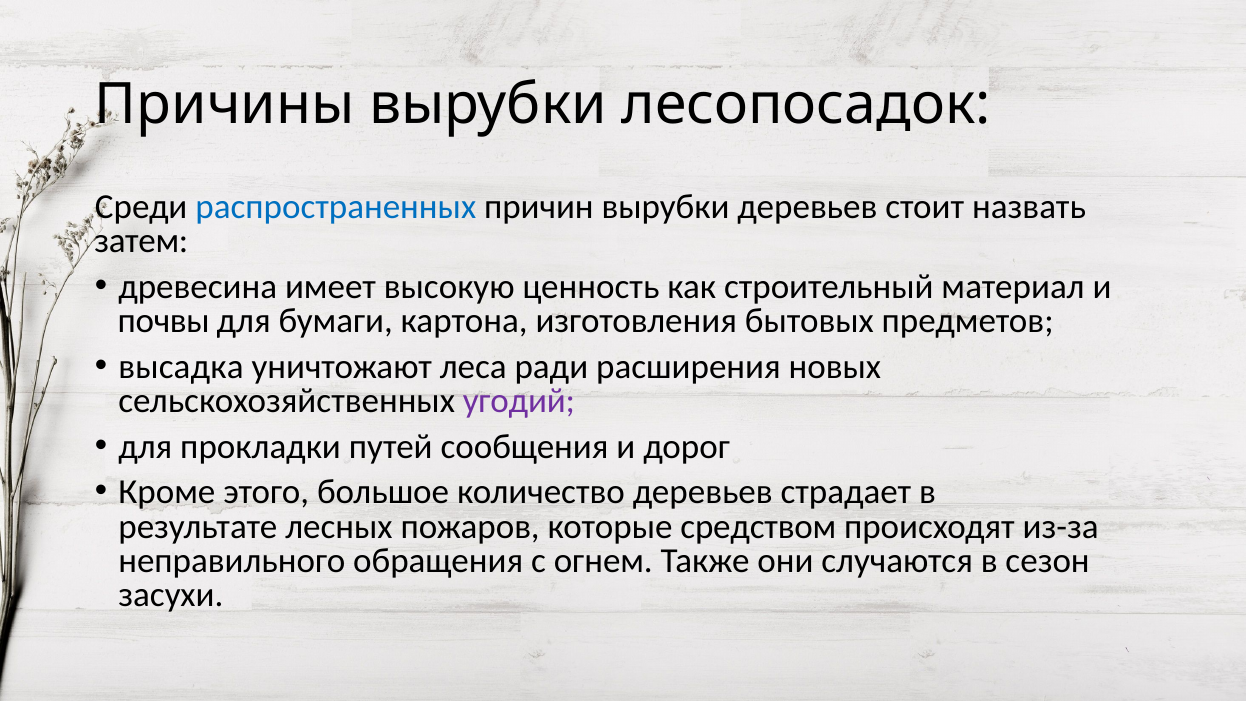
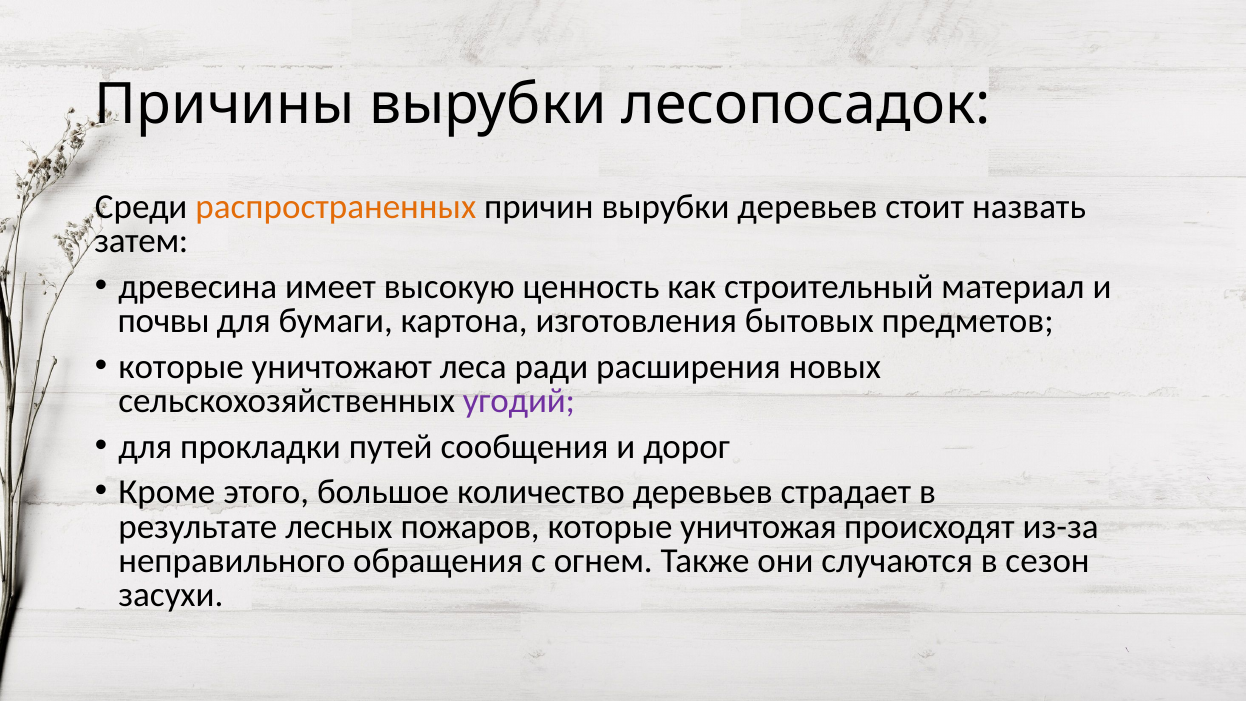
распространенных colour: blue -> orange
высадка at (181, 367): высадка -> которые
средством: средством -> уничтожая
